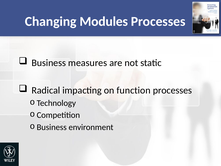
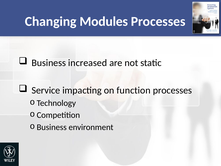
measures: measures -> increased
Radical: Radical -> Service
